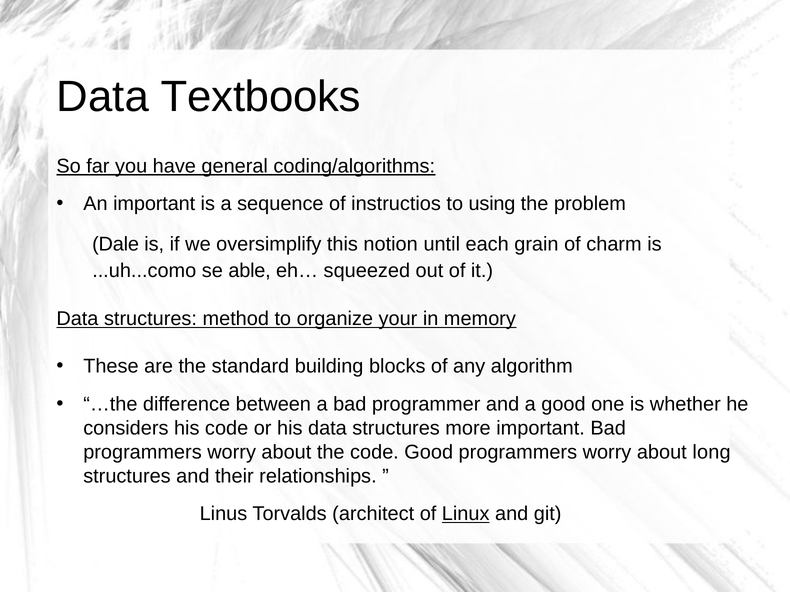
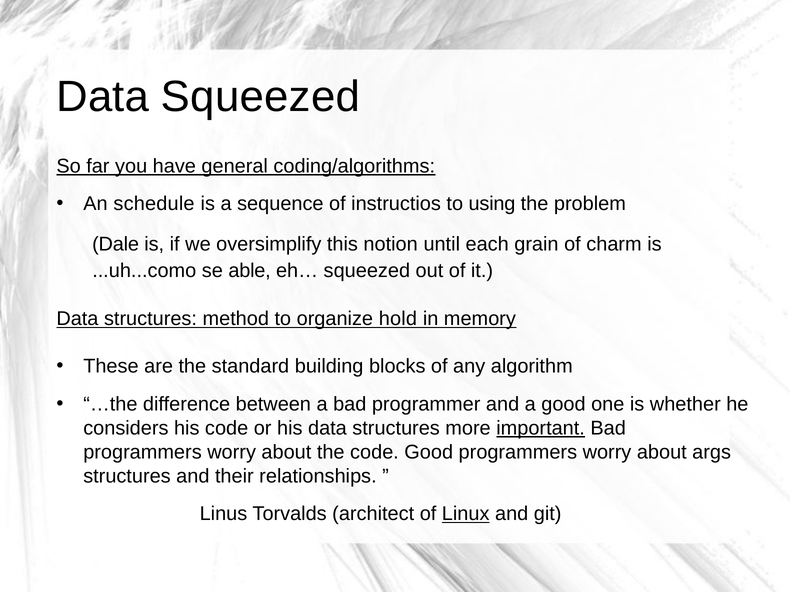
Data Textbooks: Textbooks -> Squeezed
An important: important -> schedule
your: your -> hold
important at (541, 429) underline: none -> present
long: long -> args
